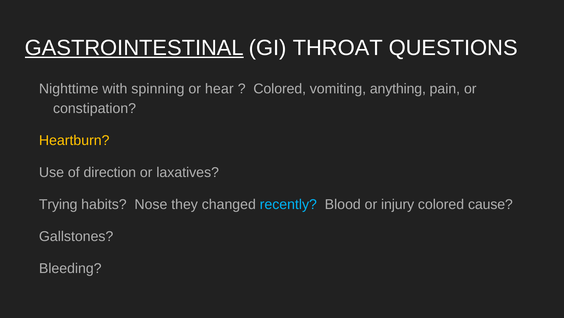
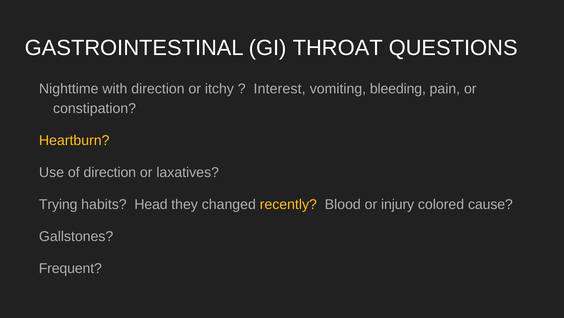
GASTROINTESTINAL underline: present -> none
with spinning: spinning -> direction
hear: hear -> itchy
Colored at (280, 89): Colored -> Interest
anything: anything -> bleeding
Nose: Nose -> Head
recently colour: light blue -> yellow
Bleeding: Bleeding -> Frequent
